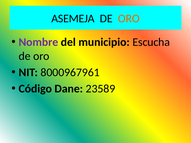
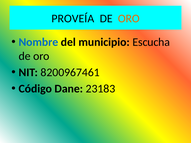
ASEMEJA: ASEMEJA -> PROVEÍA
Nombre colour: purple -> blue
8000967961: 8000967961 -> 8200967461
23589: 23589 -> 23183
